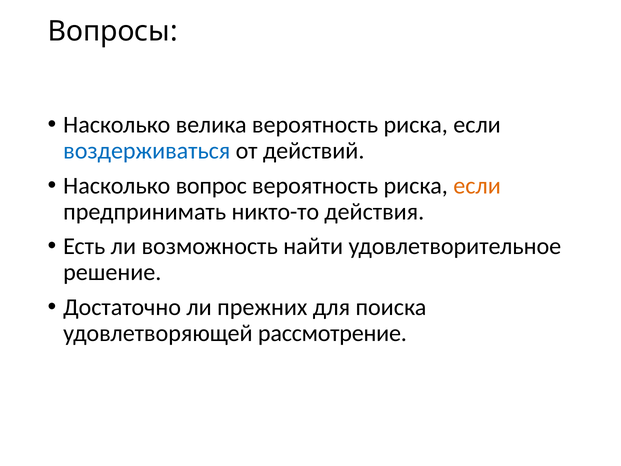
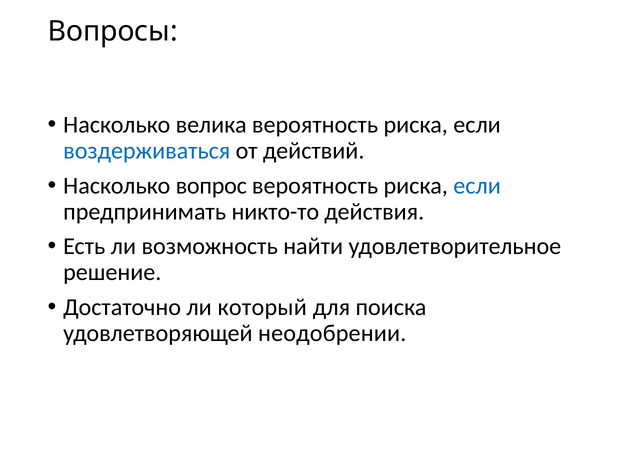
если at (477, 185) colour: orange -> blue
прежних: прежних -> который
рассмотрение: рассмотрение -> неодобрении
